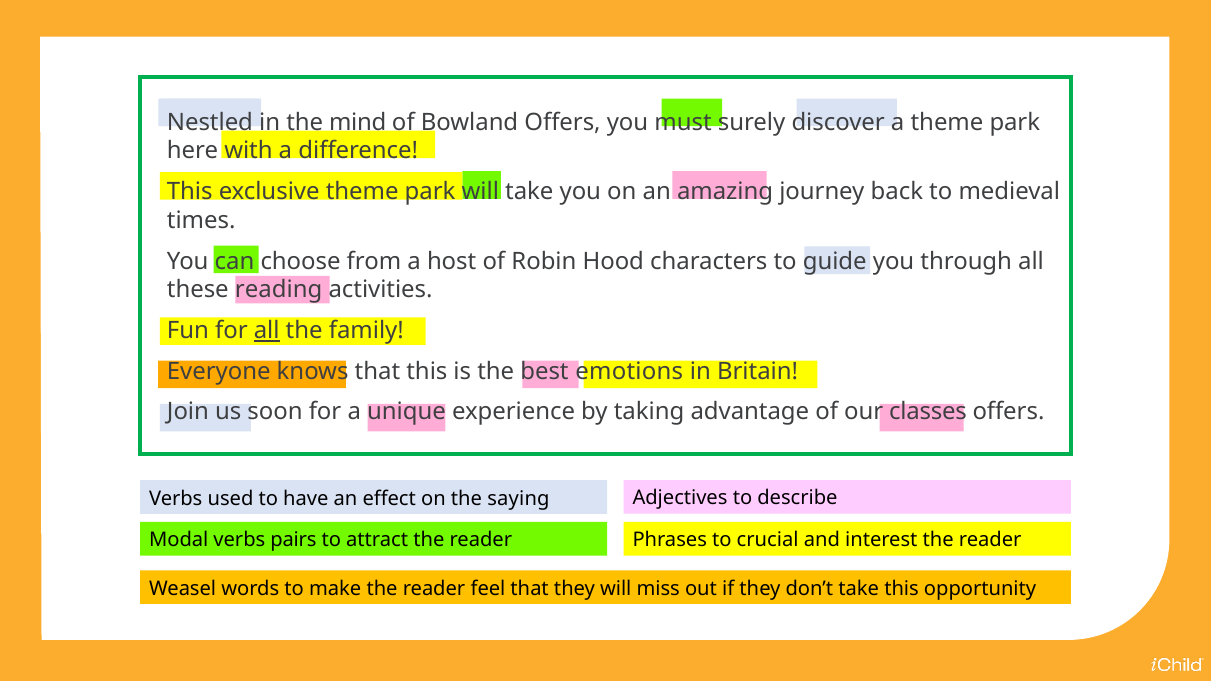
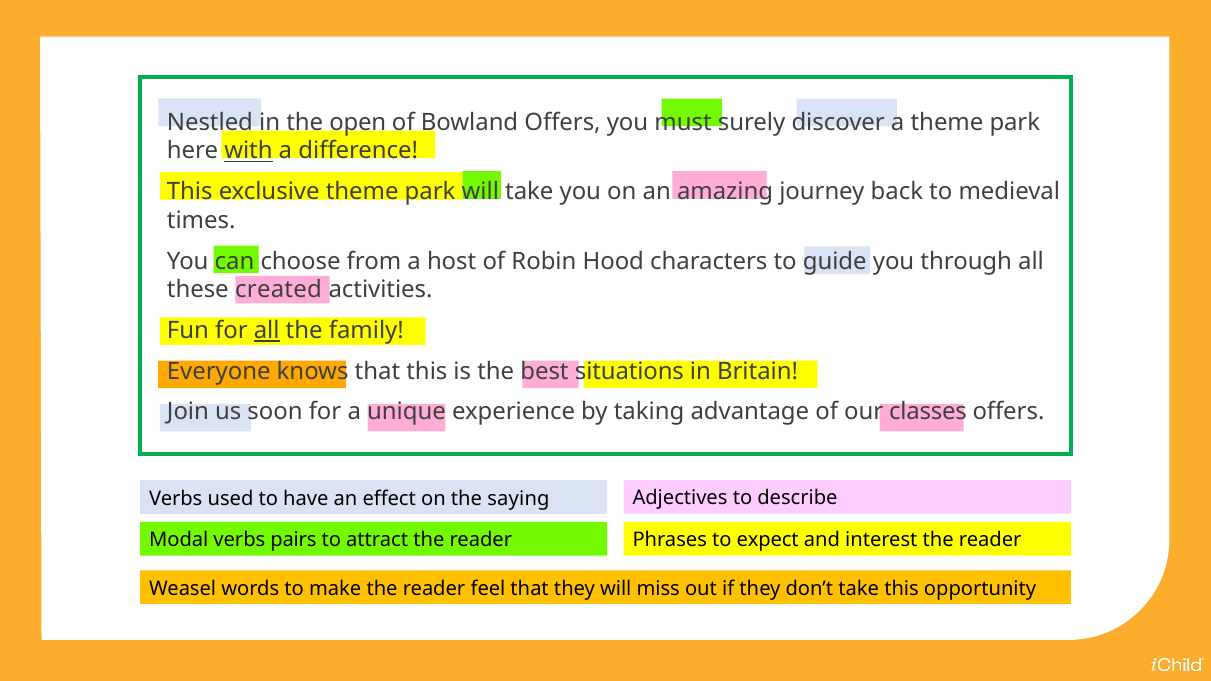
mind: mind -> open
with underline: none -> present
reading: reading -> created
emotions: emotions -> situations
crucial: crucial -> expect
